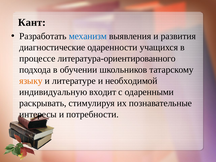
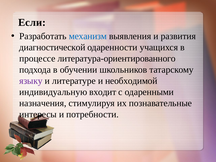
Кант: Кант -> Если
диагностические: диагностические -> диагностической
языку colour: orange -> purple
раскрывать: раскрывать -> назначения
